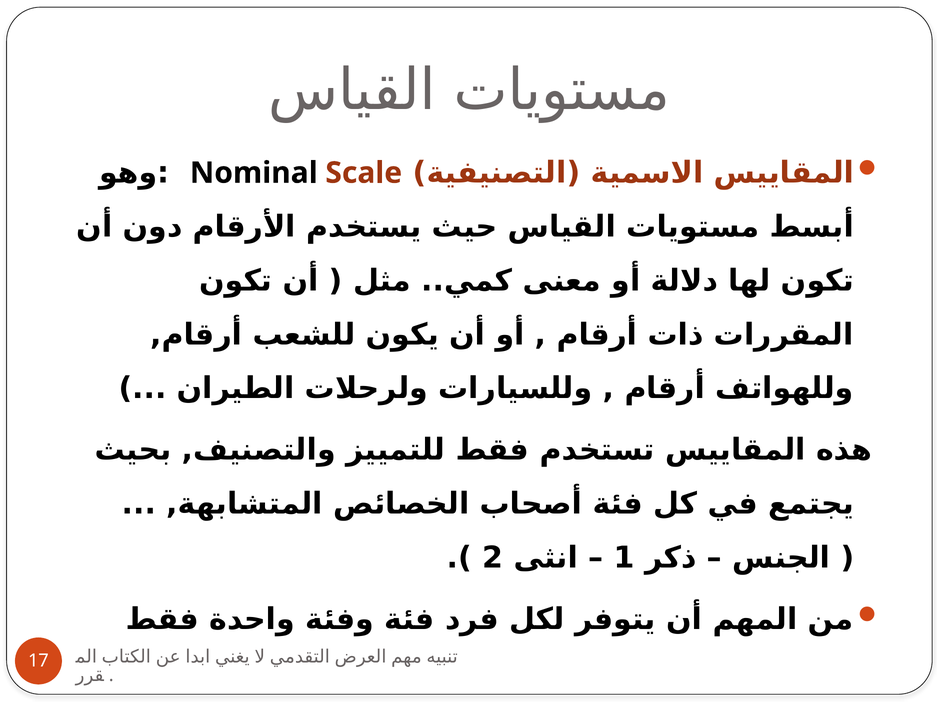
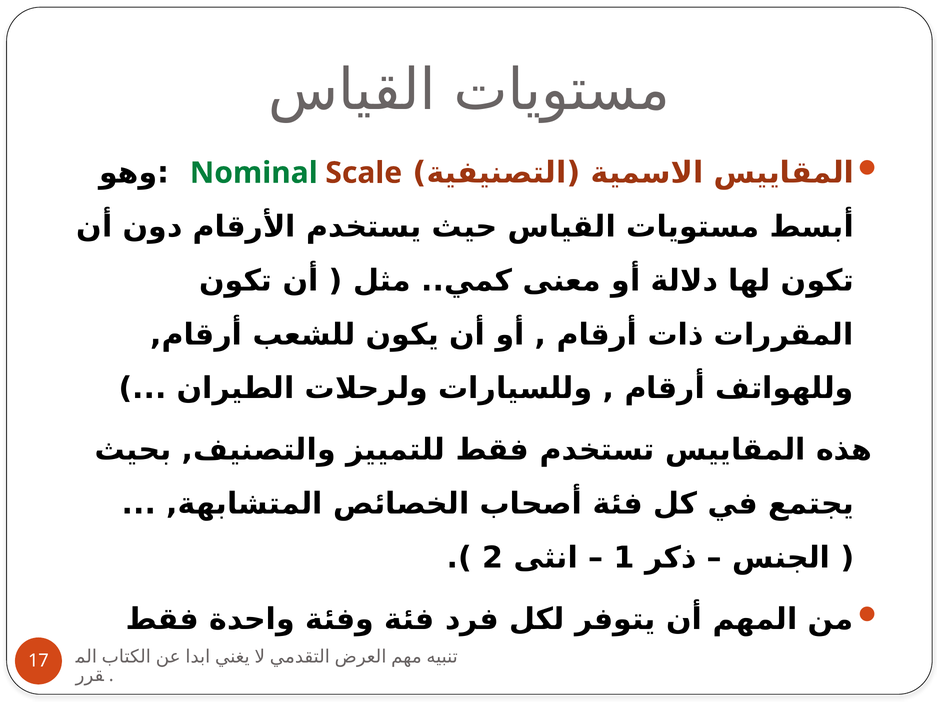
Nominal colour: black -> green
